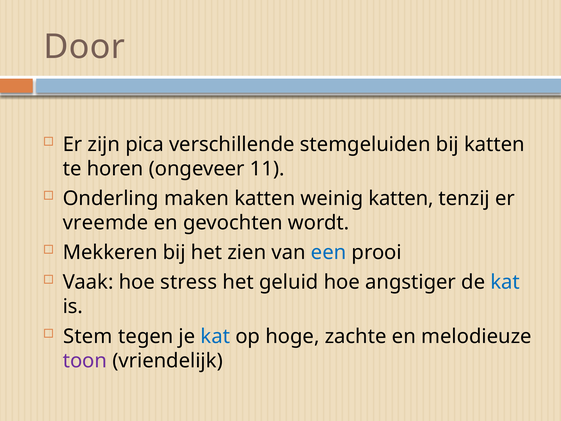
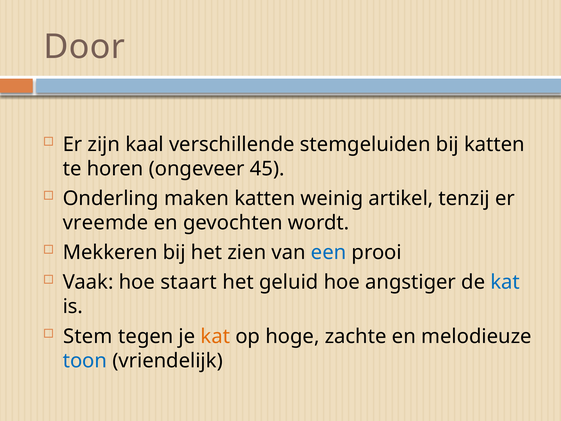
pica: pica -> kaal
11: 11 -> 45
weinig katten: katten -> artikel
stress: stress -> staart
kat at (215, 336) colour: blue -> orange
toon colour: purple -> blue
